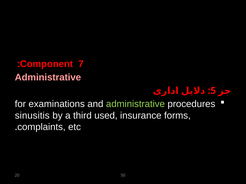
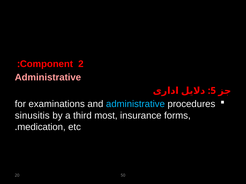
7: 7 -> 2
administrative at (135, 104) colour: light green -> light blue
used: used -> most
complaints: complaints -> medication
